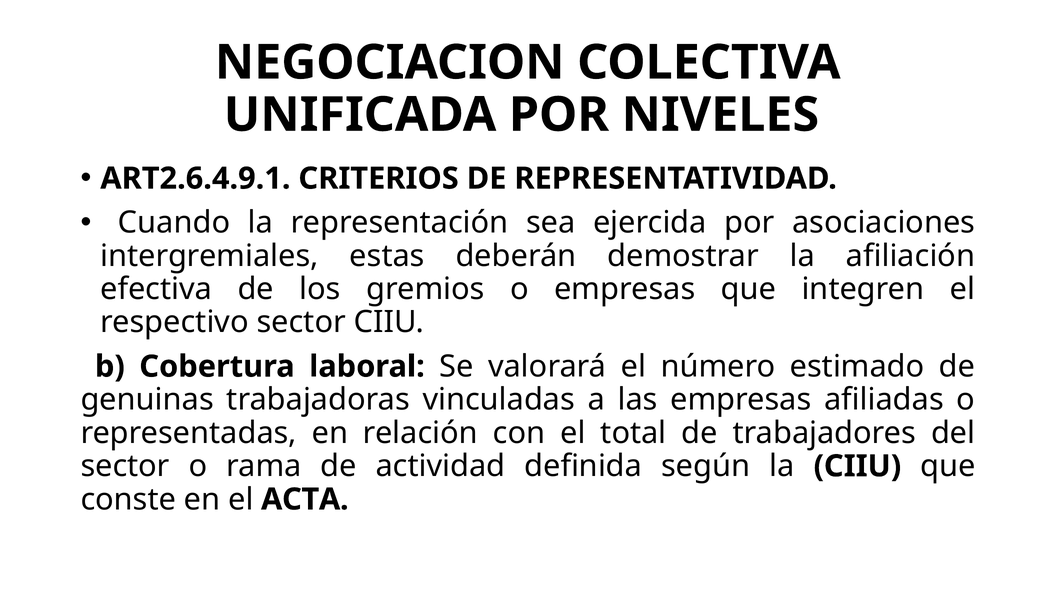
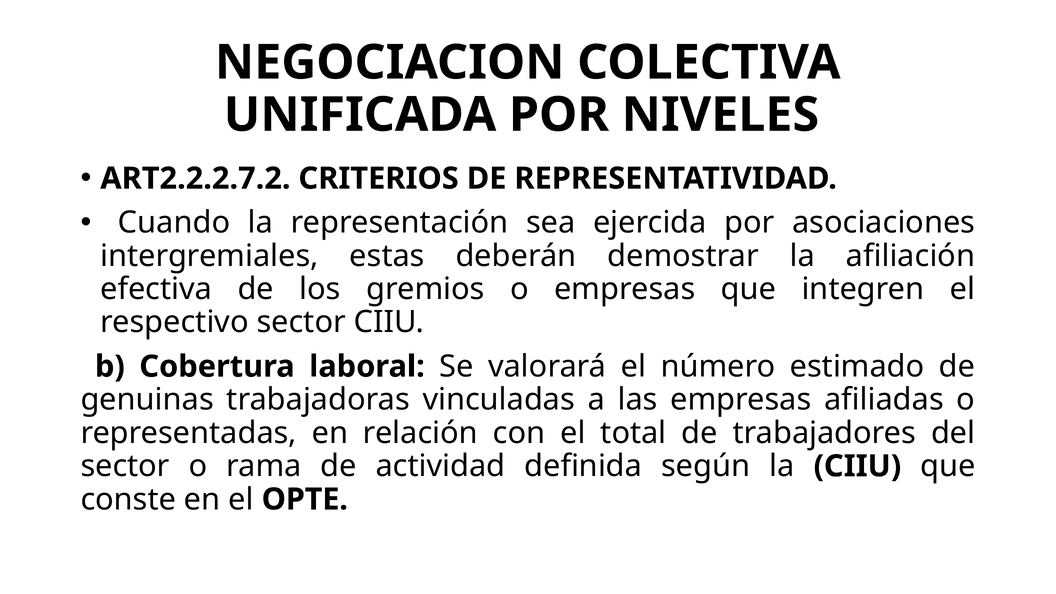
ART2.6.4.9.1: ART2.6.4.9.1 -> ART2.2.2.7.2
ACTA: ACTA -> OPTE
